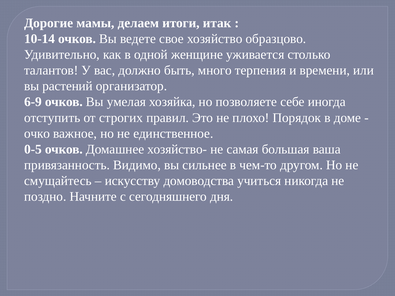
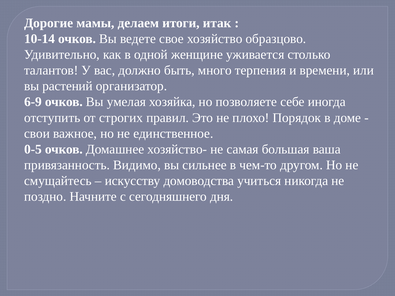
очко: очко -> свои
